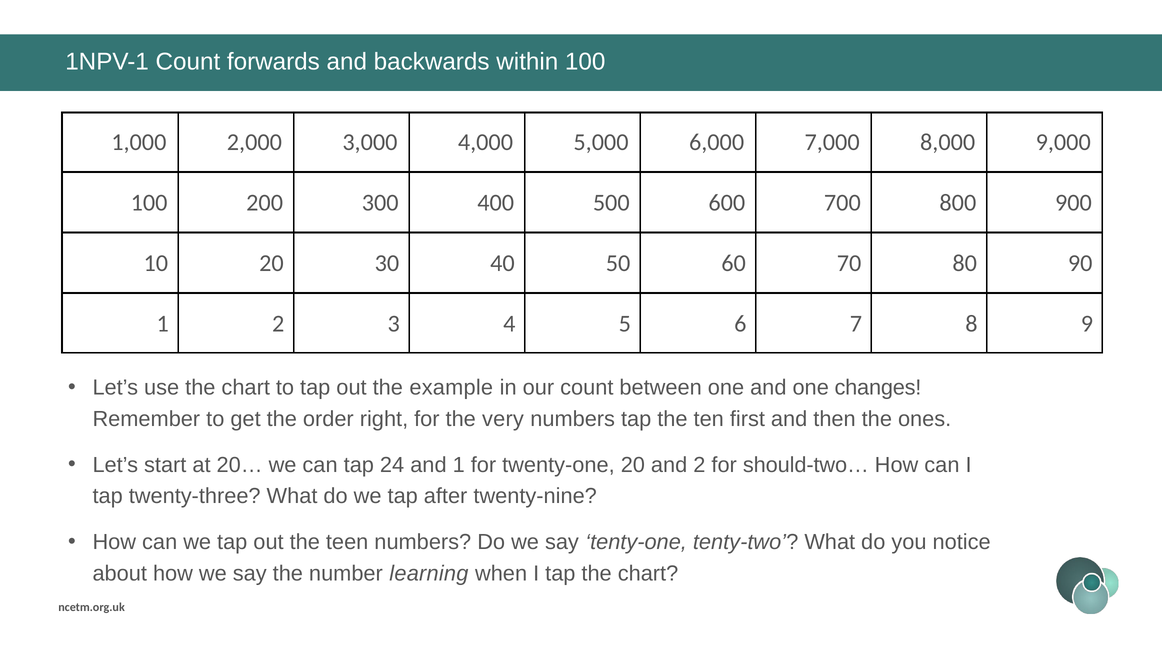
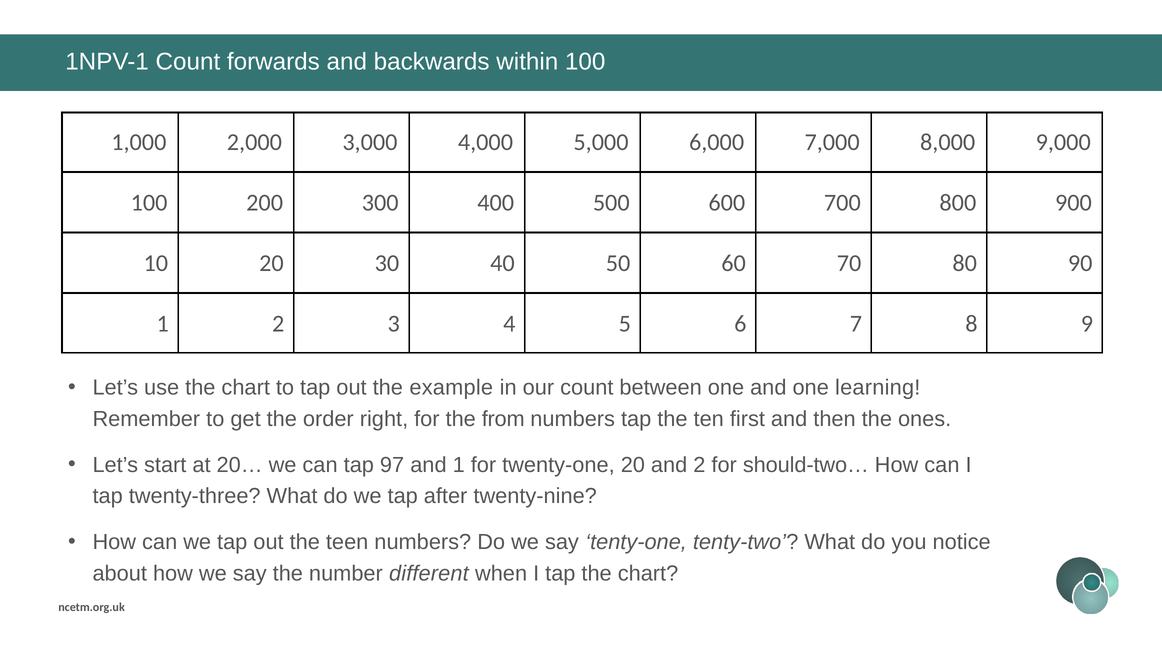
changes: changes -> learning
very: very -> from
24: 24 -> 97
learning: learning -> different
